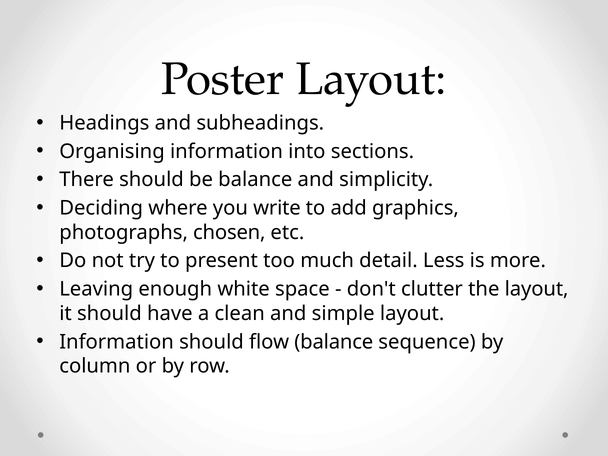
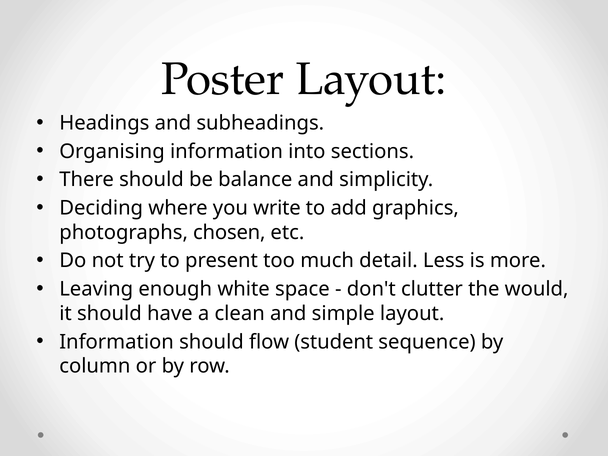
the layout: layout -> would
flow balance: balance -> student
